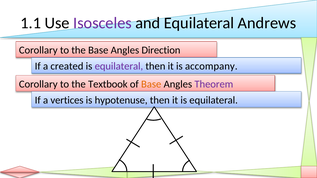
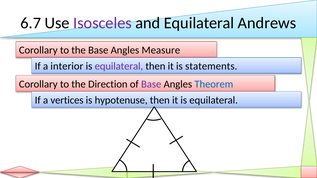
1.1: 1.1 -> 6.7
Direction: Direction -> Measure
created: created -> interior
accompany: accompany -> statements
Textbook: Textbook -> Direction
Base at (151, 84) colour: orange -> purple
Theorem colour: purple -> blue
